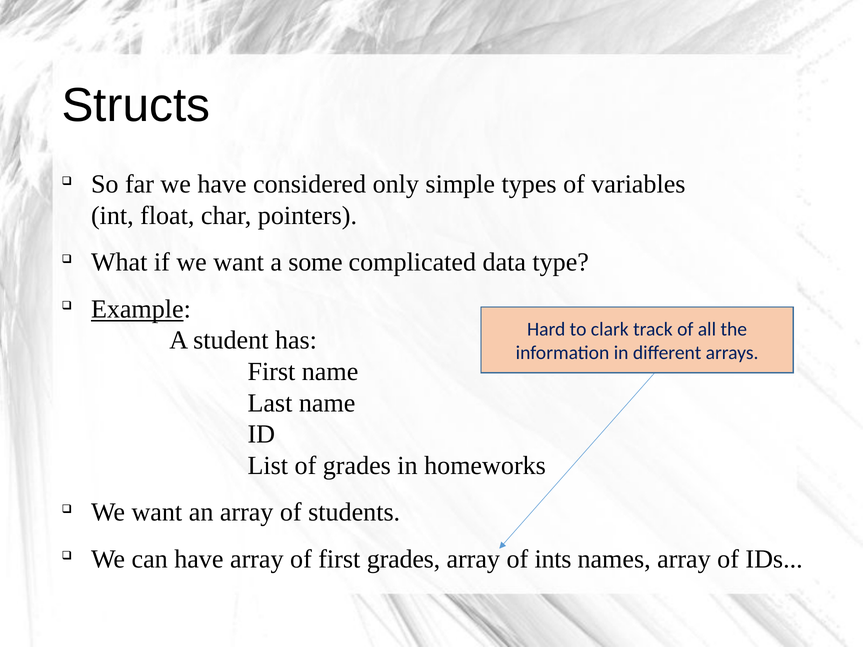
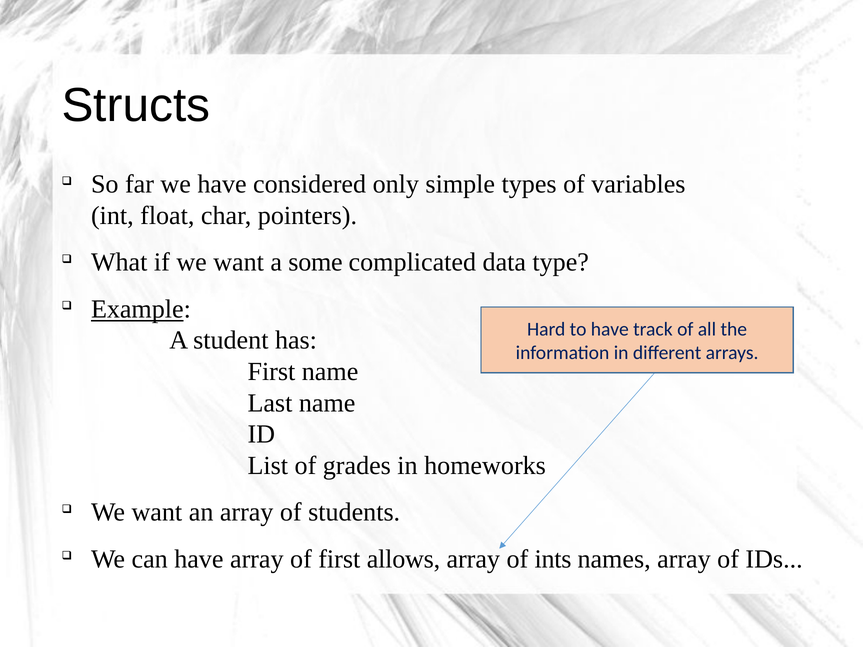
to clark: clark -> have
first grades: grades -> allows
